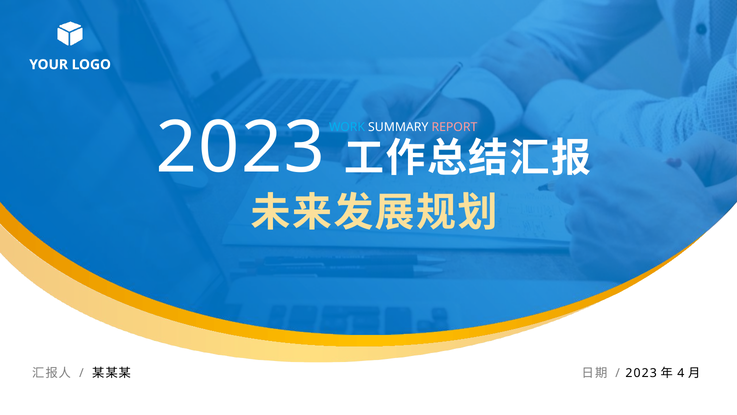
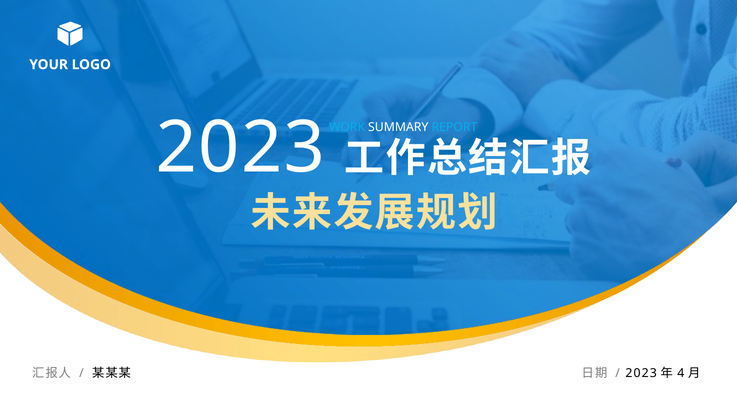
REPORT colour: pink -> light blue
